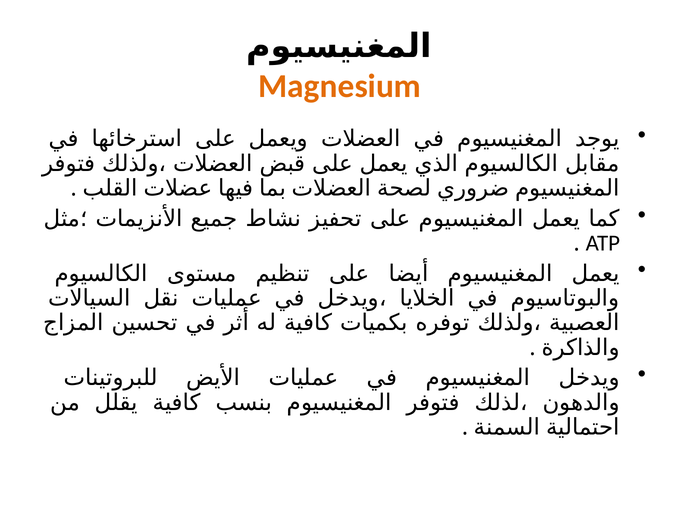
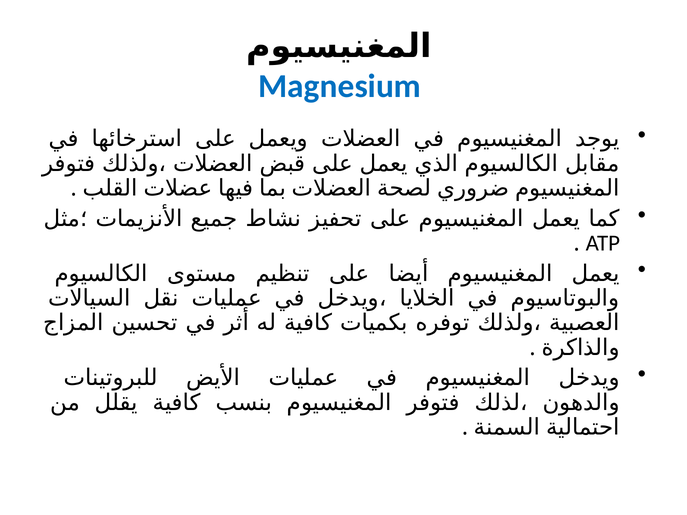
Magnesium colour: orange -> blue
